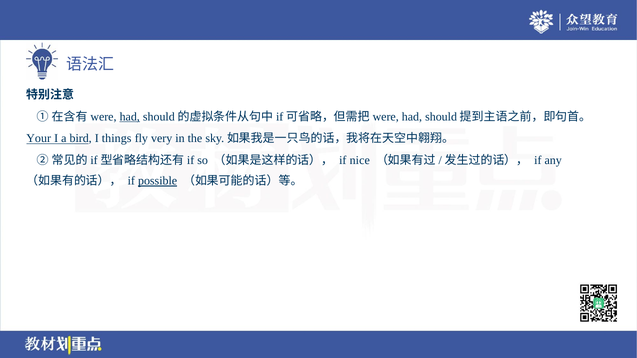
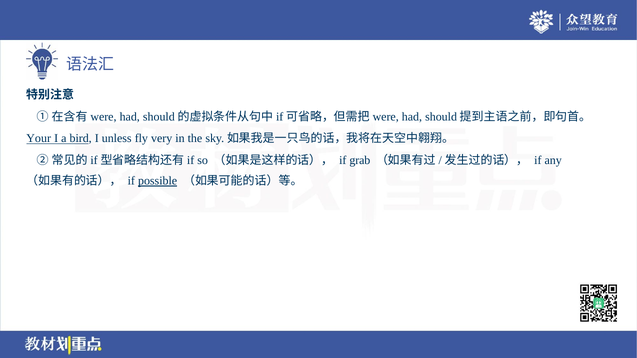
had at (130, 117) underline: present -> none
things: things -> unless
nice: nice -> grab
